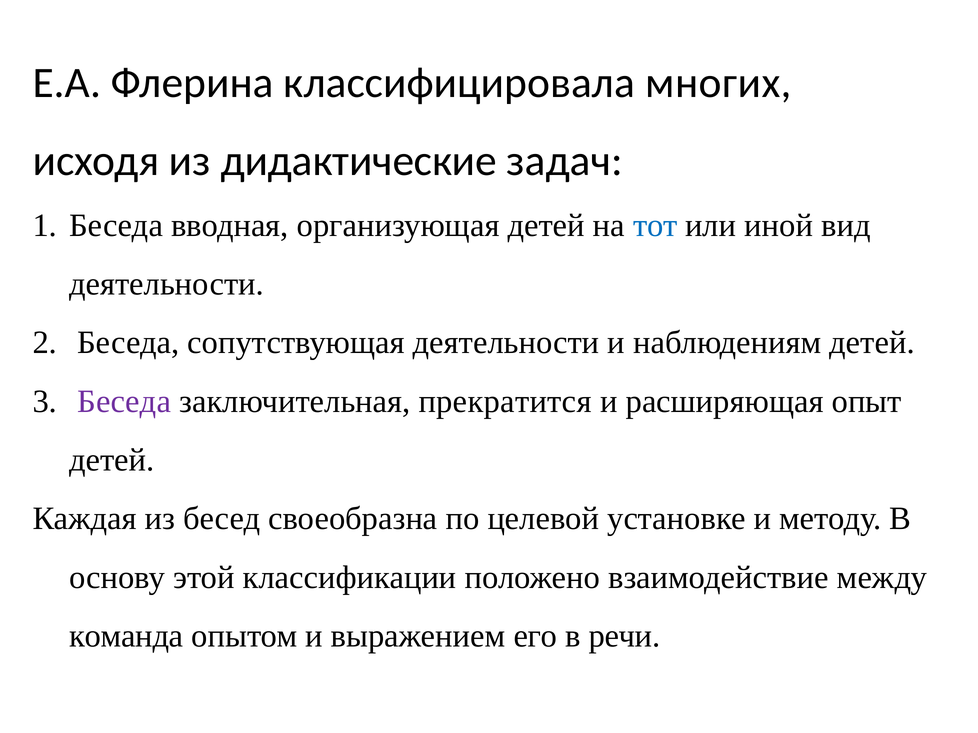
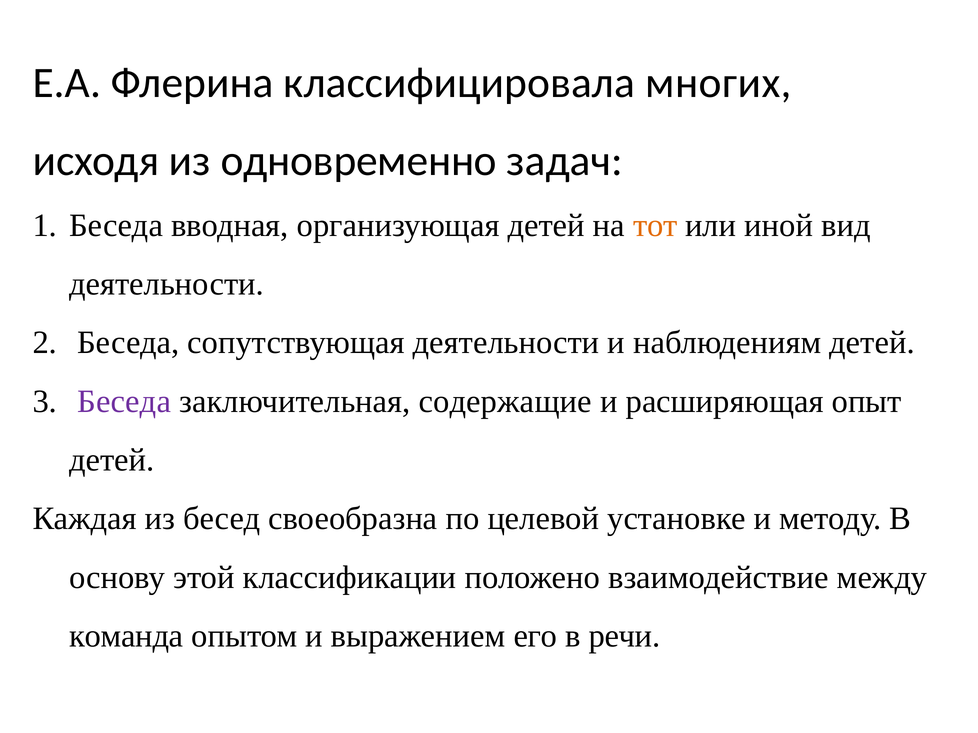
дидактические: дидактические -> одновременно
тот colour: blue -> orange
прекратится: прекратится -> содержащие
